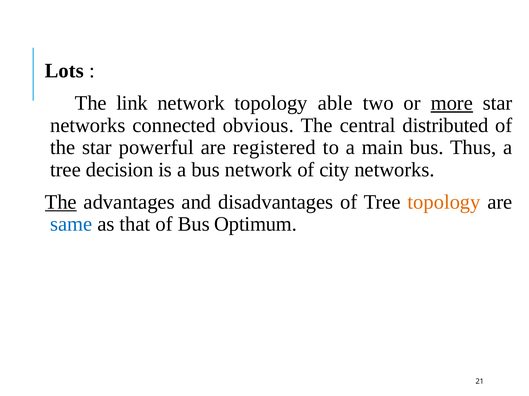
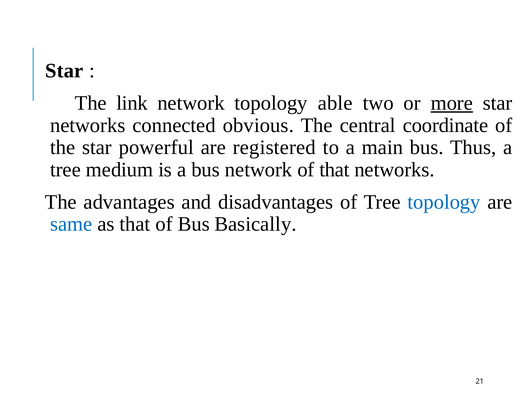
Lots at (64, 71): Lots -> Star
distributed: distributed -> coordinate
decision: decision -> medium
of city: city -> that
The at (61, 202) underline: present -> none
topology at (444, 202) colour: orange -> blue
Optimum: Optimum -> Basically
